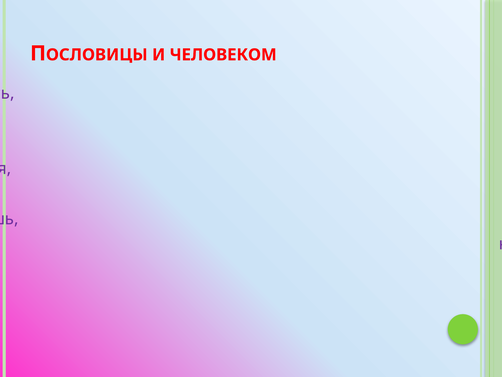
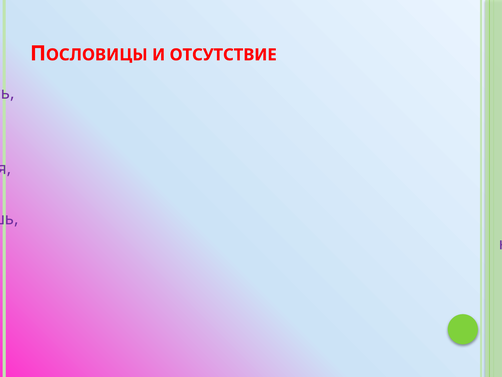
ЧЕЛОВЕКОМ: ЧЕЛОВЕКОМ -> ОТСУТСТВИЕ
